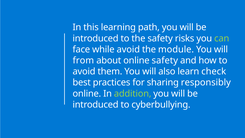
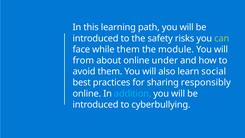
while avoid: avoid -> them
online safety: safety -> under
check: check -> social
addition colour: light green -> light blue
